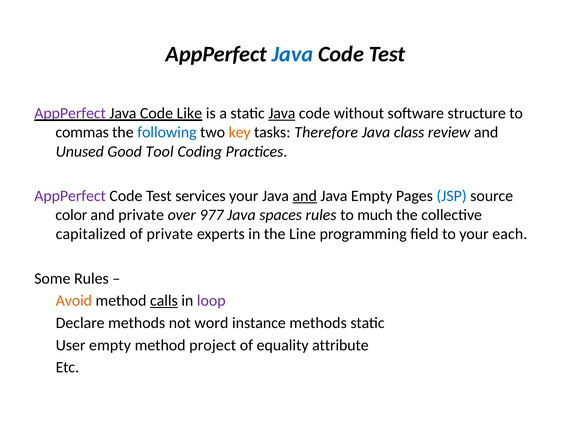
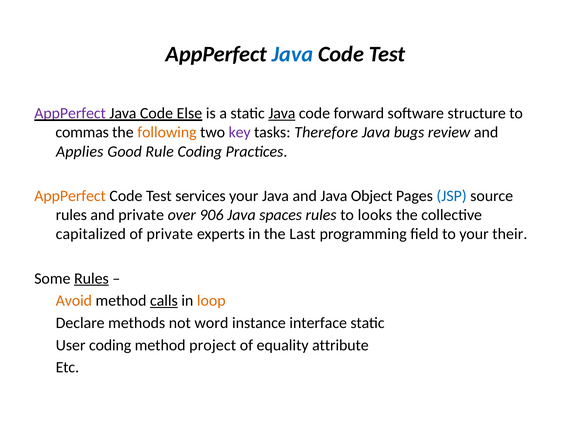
Like: Like -> Else
without: without -> forward
following colour: blue -> orange
key colour: orange -> purple
class: class -> bugs
Unused: Unused -> Applies
Tool: Tool -> Rule
AppPerfect at (70, 196) colour: purple -> orange
and at (305, 196) underline: present -> none
Java Empty: Empty -> Object
color at (71, 215): color -> rules
977: 977 -> 906
much: much -> looks
Line: Line -> Last
each: each -> their
Rules at (91, 279) underline: none -> present
loop colour: purple -> orange
instance methods: methods -> interface
User empty: empty -> coding
